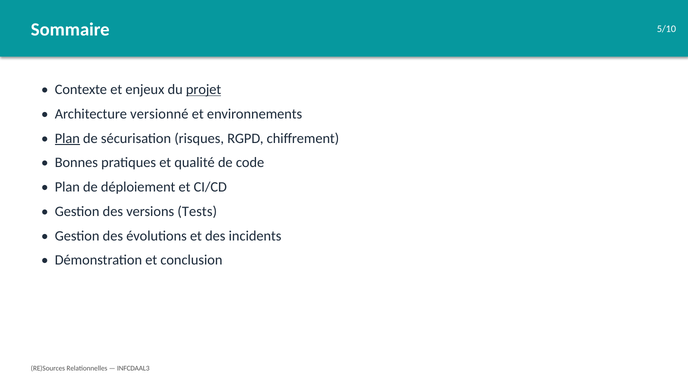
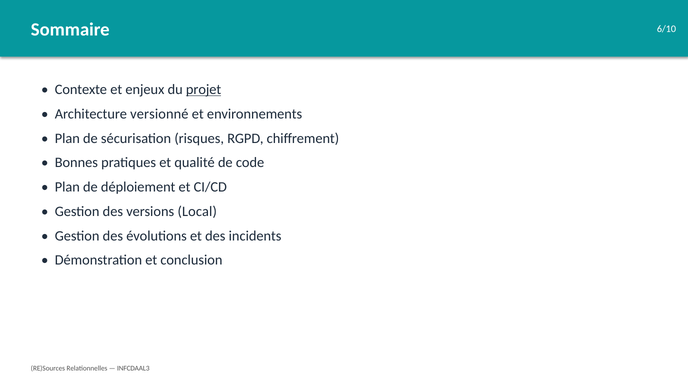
5/10: 5/10 -> 6/10
Plan at (67, 138) underline: present -> none
Tests: Tests -> Local
